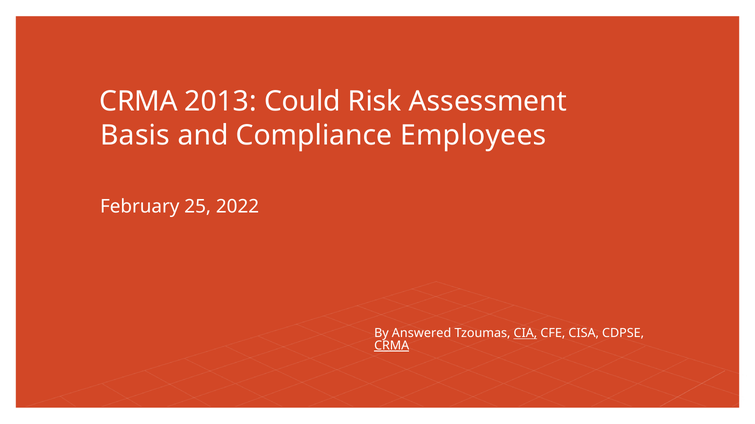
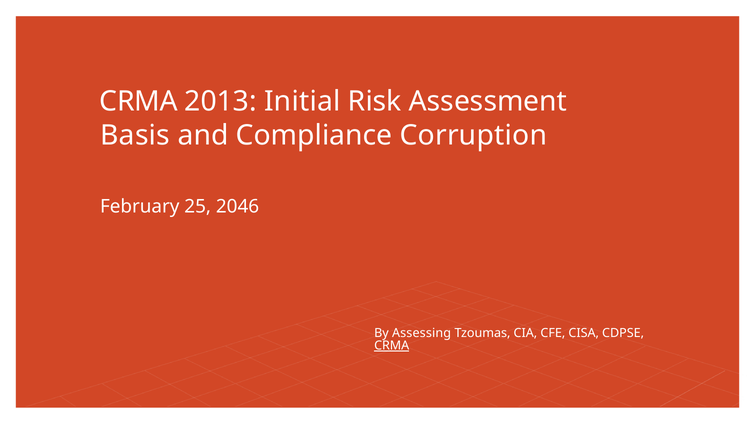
Could: Could -> Initial
Employees: Employees -> Corruption
2022: 2022 -> 2046
Answered: Answered -> Assessing
CIA underline: present -> none
